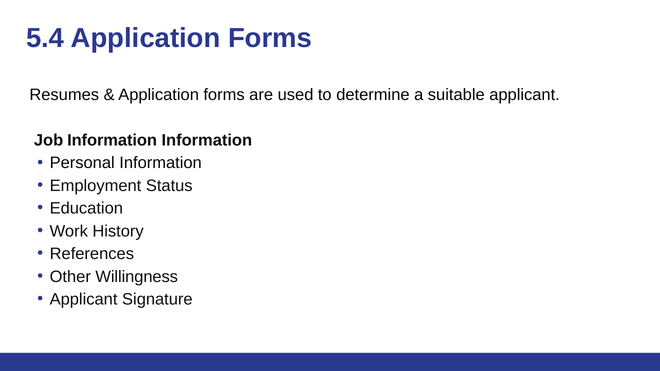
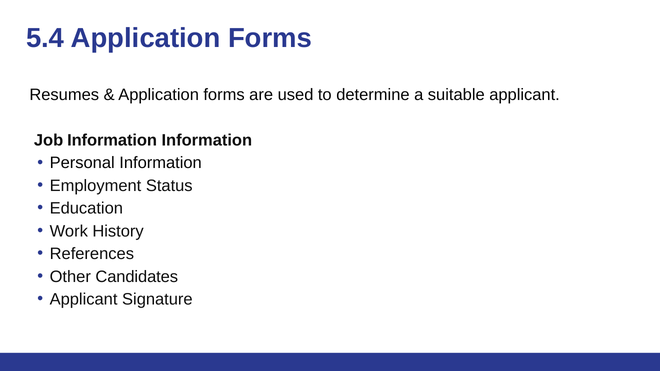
Willingness: Willingness -> Candidates
